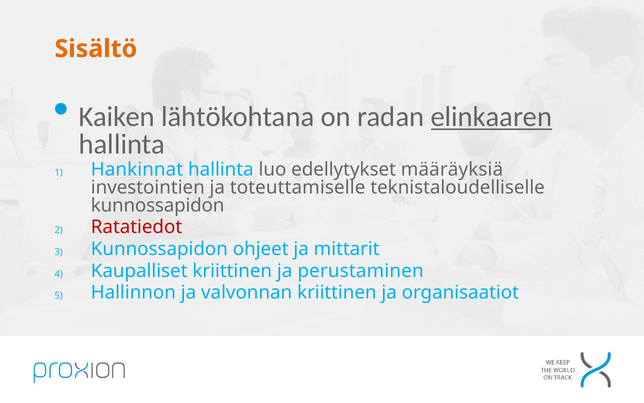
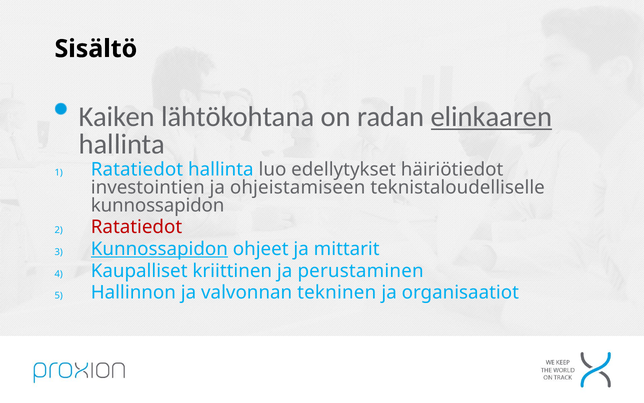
Sisältö colour: orange -> black
Hankinnat at (137, 169): Hankinnat -> Ratatiedot
määräyksiä: määräyksiä -> häiriötiedot
toteuttamiselle: toteuttamiselle -> ohjeistamiseen
Kunnossapidon at (159, 249) underline: none -> present
valvonnan kriittinen: kriittinen -> tekninen
